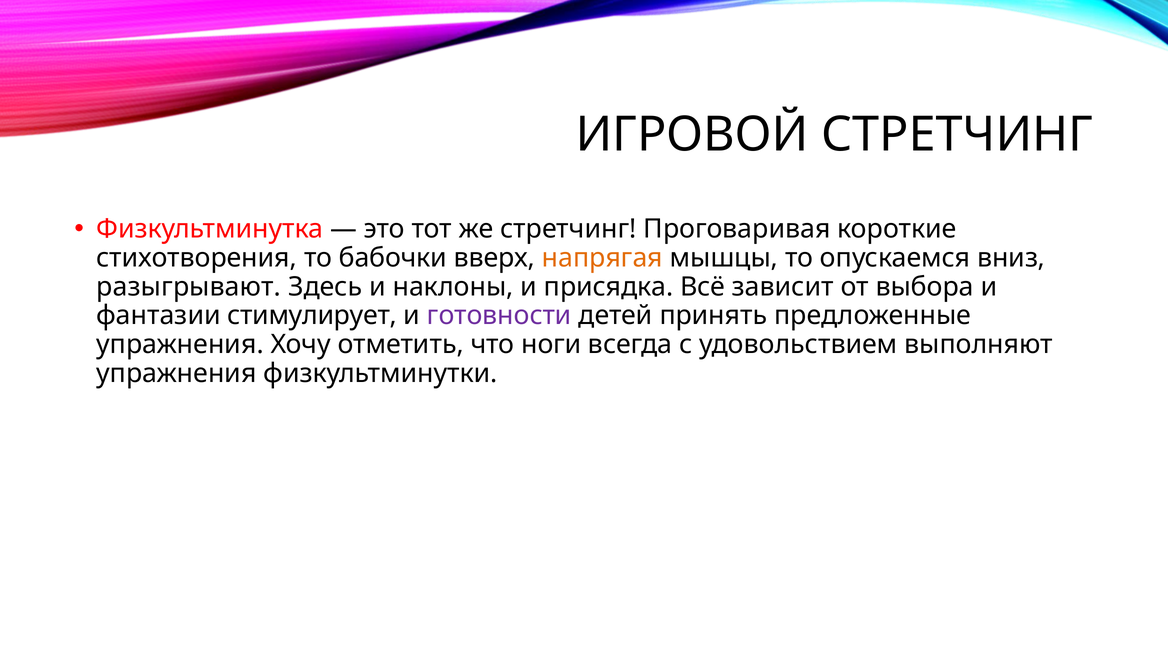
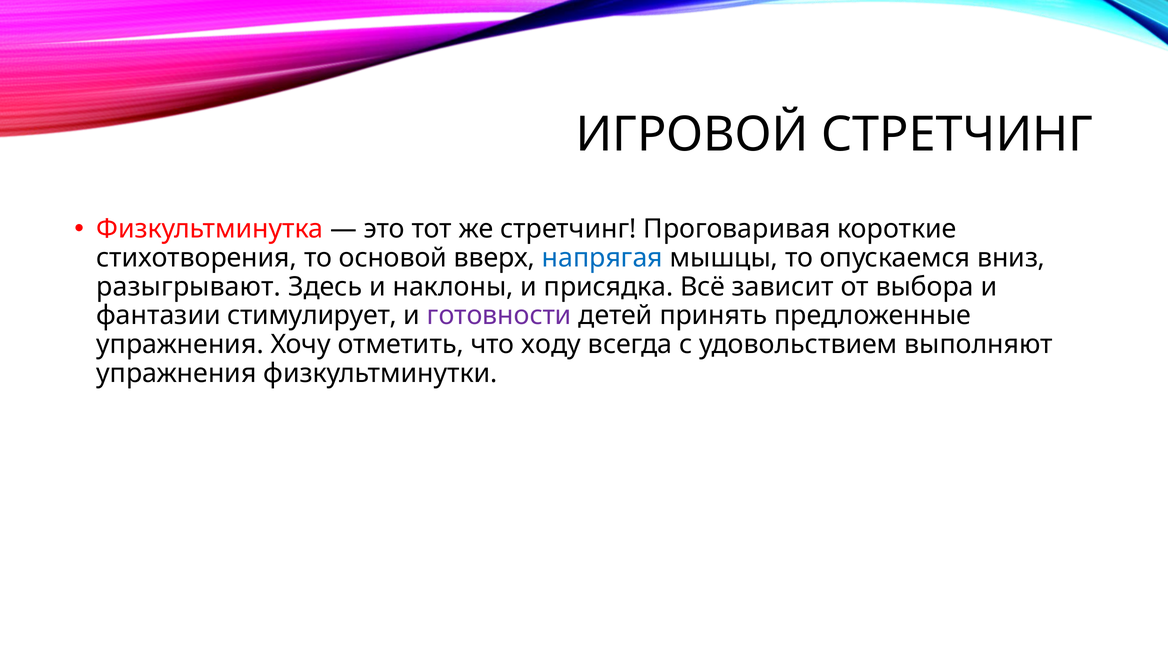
бабочки: бабочки -> основой
напрягая colour: orange -> blue
ноги: ноги -> ходу
